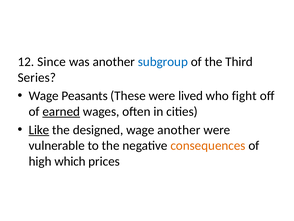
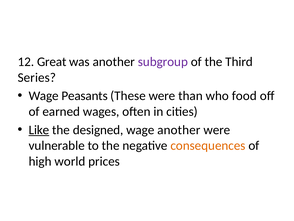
Since: Since -> Great
subgroup colour: blue -> purple
lived: lived -> than
fight: fight -> food
earned underline: present -> none
which: which -> world
